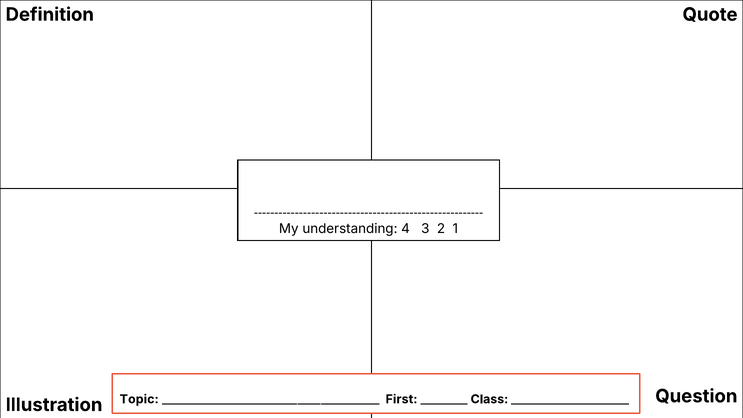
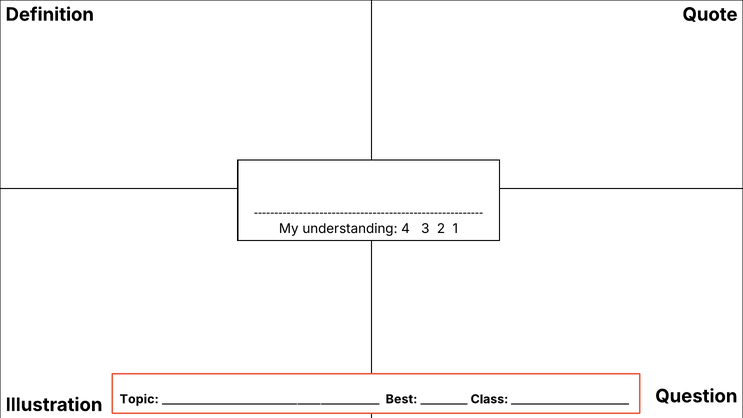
First: First -> Best
